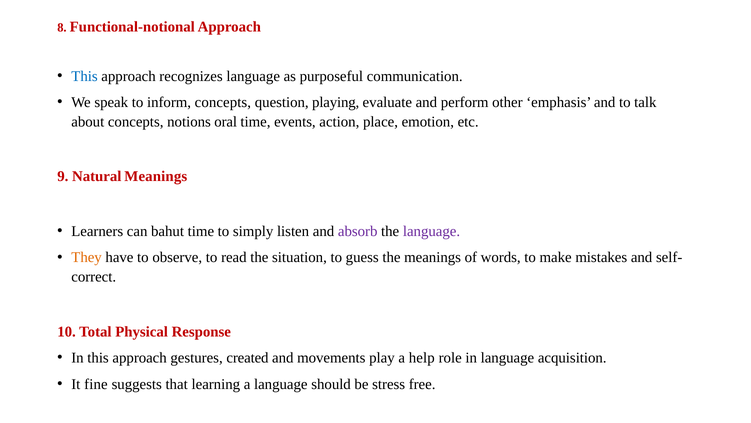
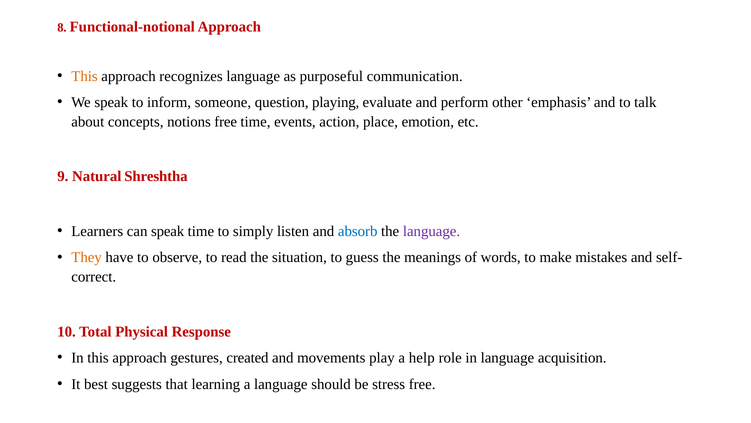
This at (85, 76) colour: blue -> orange
inform concepts: concepts -> someone
notions oral: oral -> free
Natural Meanings: Meanings -> Shreshtha
can bahut: bahut -> speak
absorb colour: purple -> blue
fine: fine -> best
